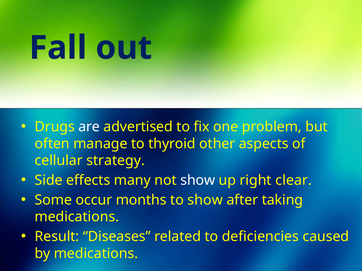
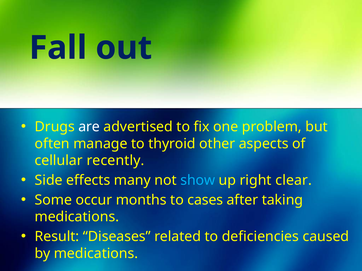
strategy: strategy -> recently
show at (198, 181) colour: white -> light blue
to show: show -> cases
